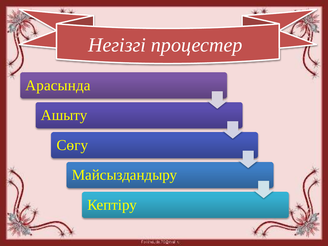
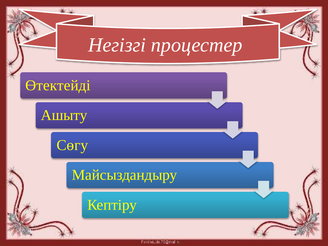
Арасында: Арасында -> Өтектейді
